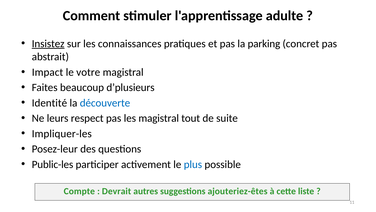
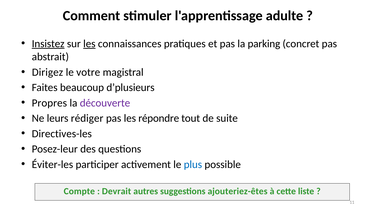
les at (89, 44) underline: none -> present
Impact: Impact -> Dirigez
Identité: Identité -> Propres
découverte colour: blue -> purple
respect: respect -> rédiger
les magistral: magistral -> répondre
Impliquer-les: Impliquer-les -> Directives-les
Public-les: Public-les -> Éviter-les
